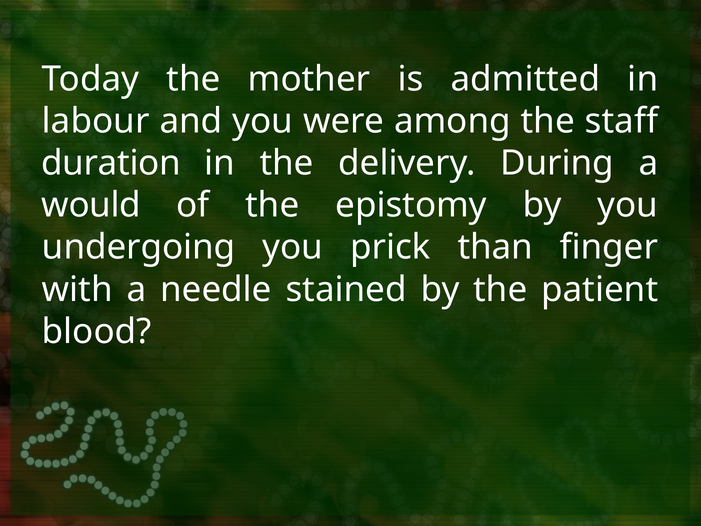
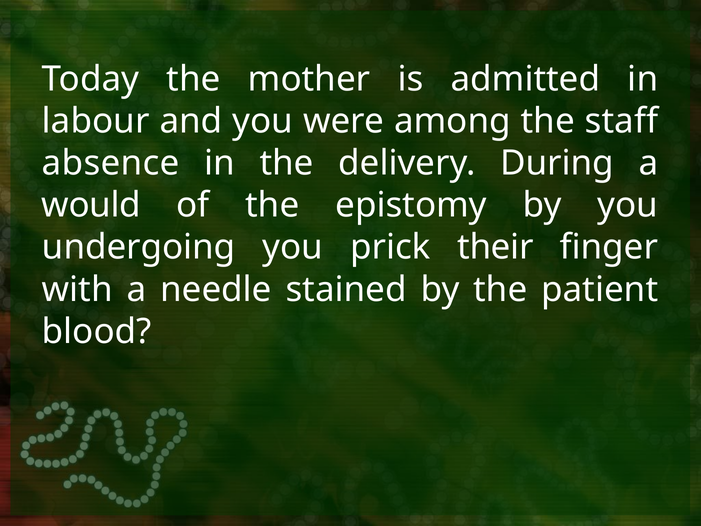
duration: duration -> absence
than: than -> their
